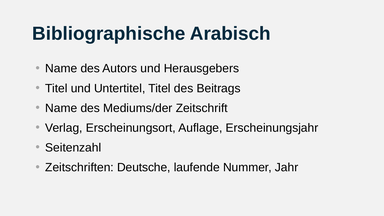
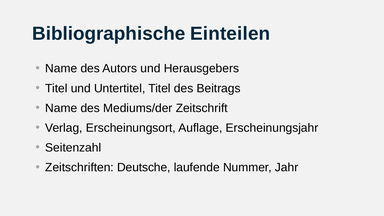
Arabisch: Arabisch -> Einteilen
